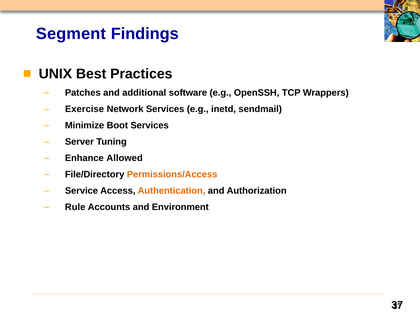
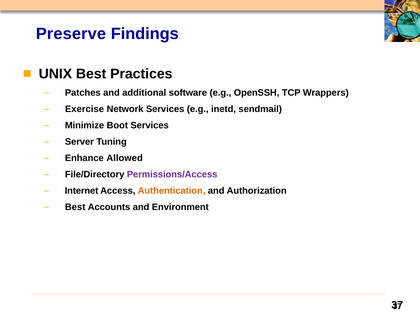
Segment: Segment -> Preserve
Permissions/Access colour: orange -> purple
Service: Service -> Internet
Rule at (75, 207): Rule -> Best
